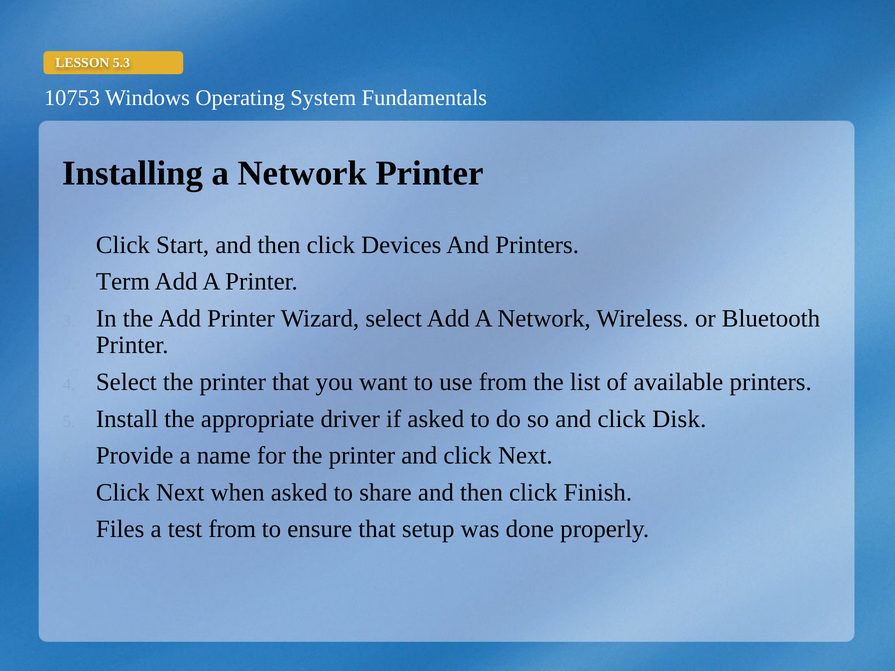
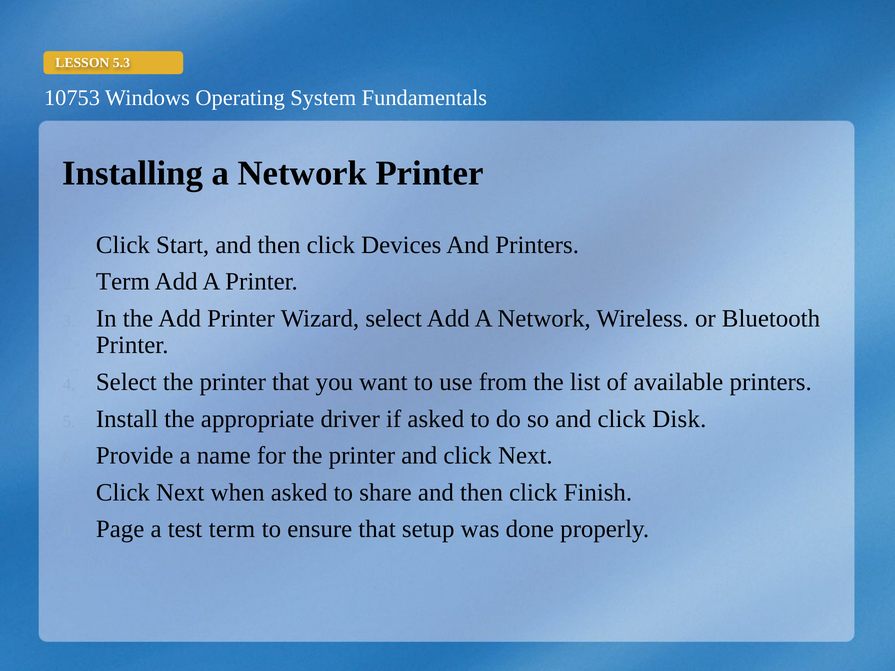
Files: Files -> Page
test from: from -> term
